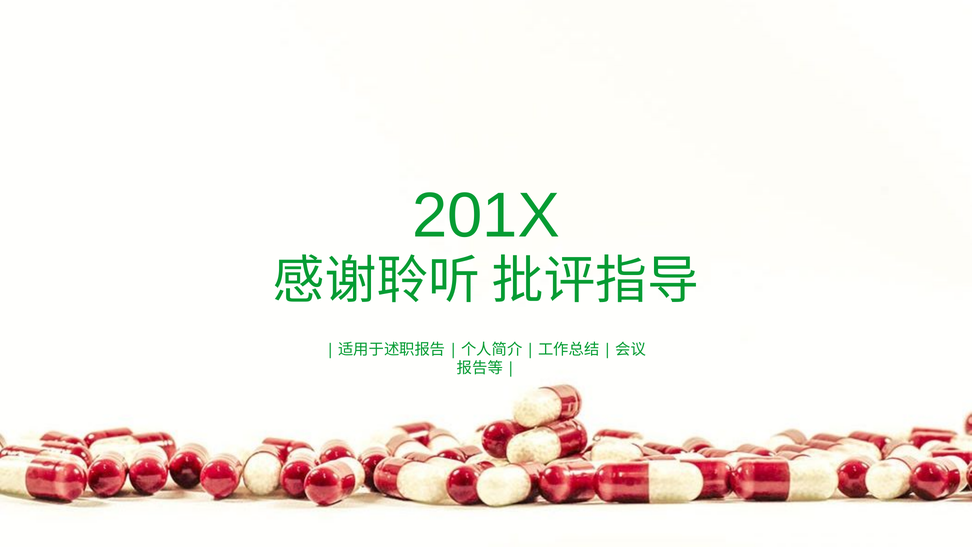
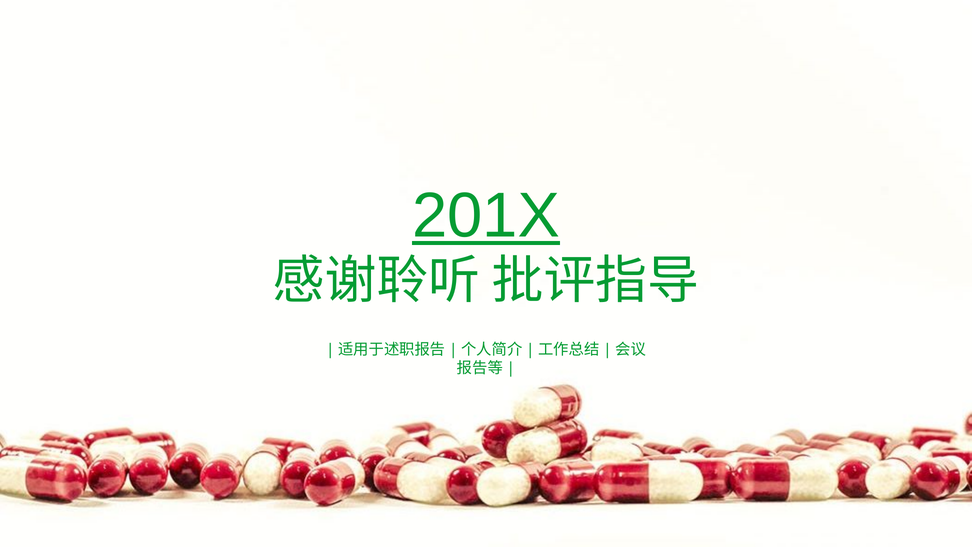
201X underline: none -> present
